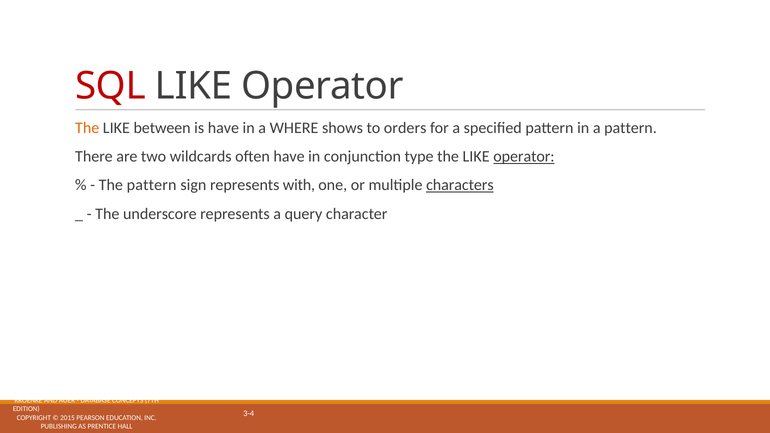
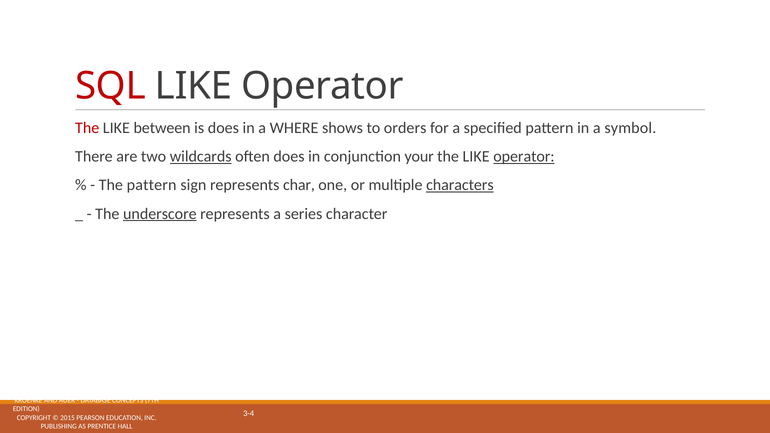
The at (87, 128) colour: orange -> red
is have: have -> does
a pattern: pattern -> symbol
wildcards underline: none -> present
often have: have -> does
type: type -> your
with: with -> char
underscore underline: none -> present
query: query -> series
